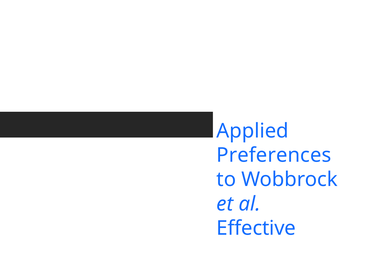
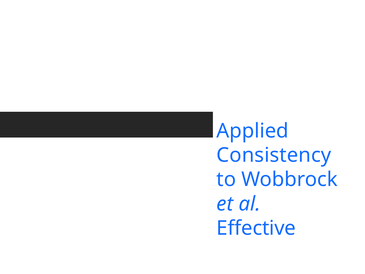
Preferences: Preferences -> Consistency
